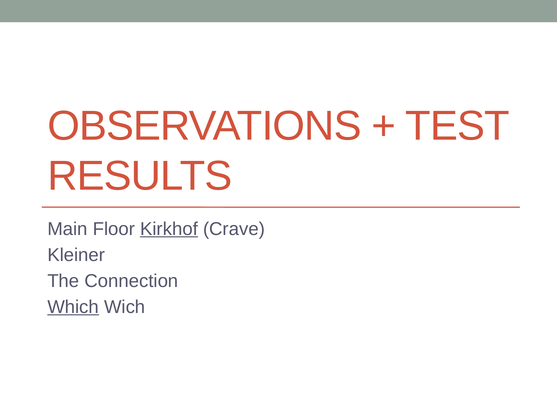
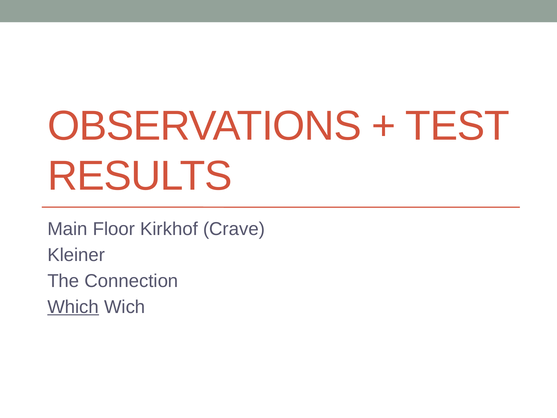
Kirkhof underline: present -> none
